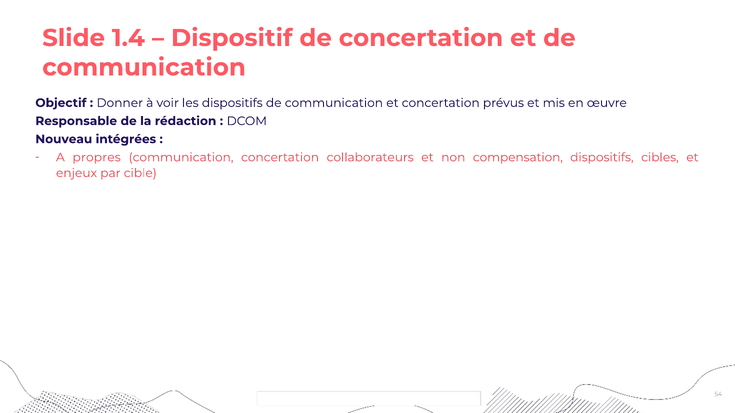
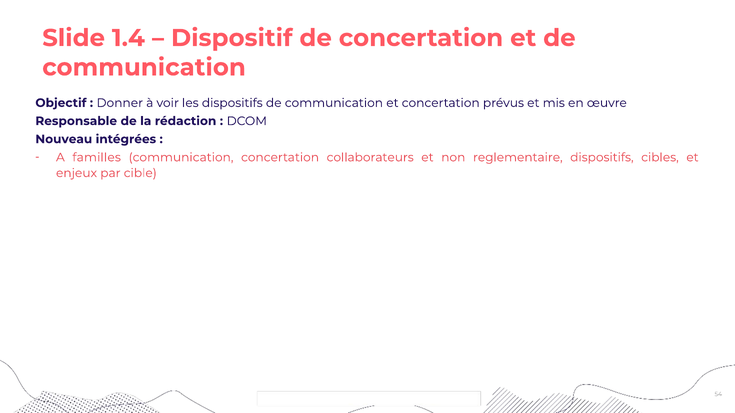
propres: propres -> familles
compensation: compensation -> reglementaire
